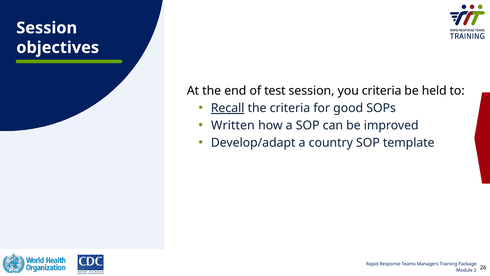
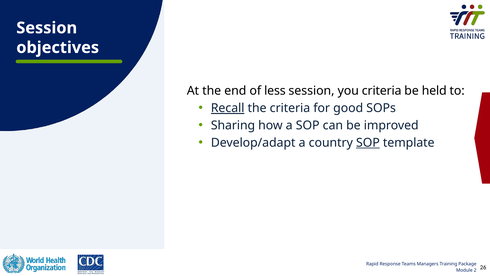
test: test -> less
Written: Written -> Sharing
SOP at (368, 143) underline: none -> present
